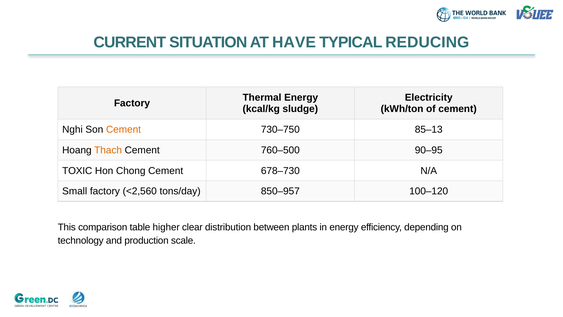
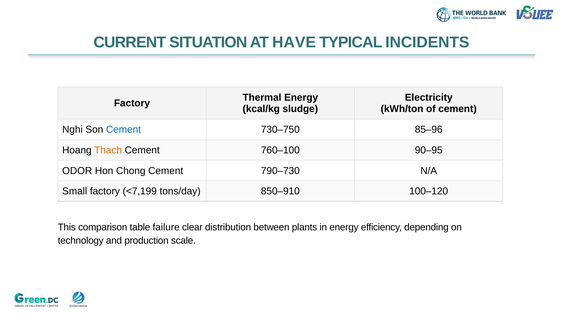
REDUCING: REDUCING -> INCIDENTS
Cement at (124, 130) colour: orange -> blue
85–13: 85–13 -> 85–96
760–500: 760–500 -> 760–100
TOXIC: TOXIC -> ODOR
678–730: 678–730 -> 790–730
<2,560: <2,560 -> <7,199
850–957: 850–957 -> 850–910
higher: higher -> failure
